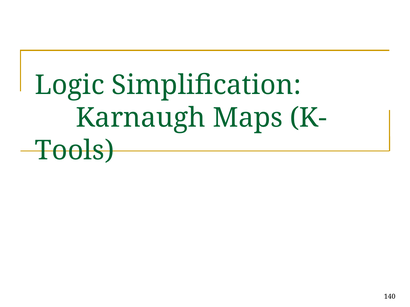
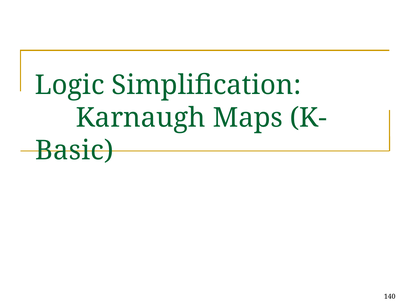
Tools: Tools -> Basic
